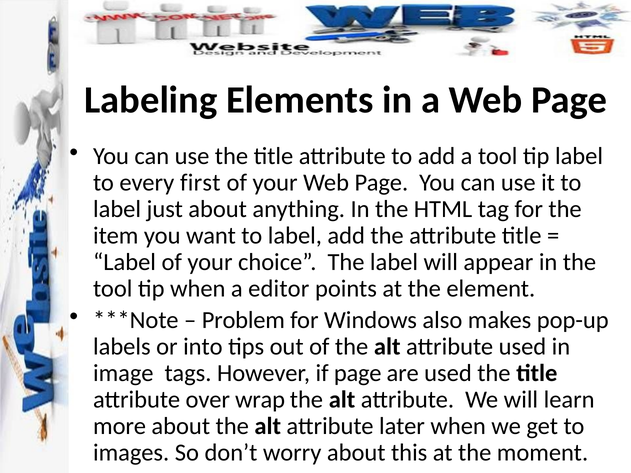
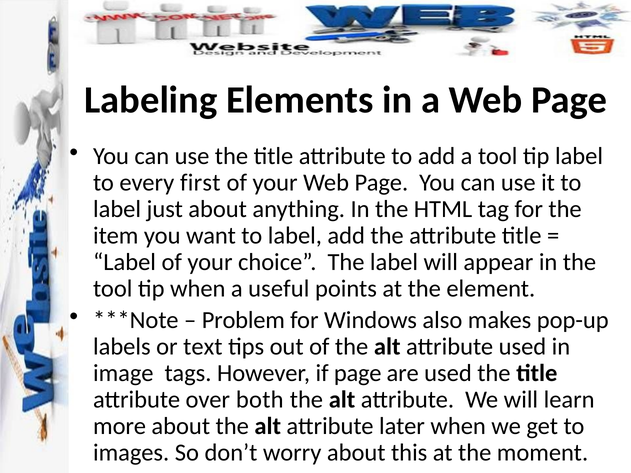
editor: editor -> useful
into: into -> text
wrap: wrap -> both
